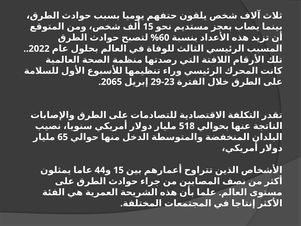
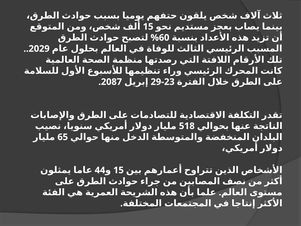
2022: 2022 -> 2029
2065: 2065 -> 2087
